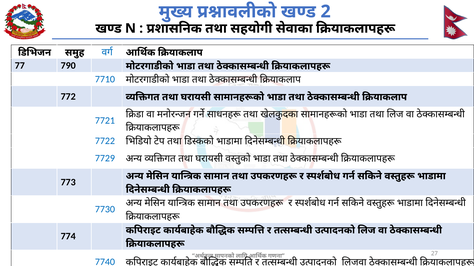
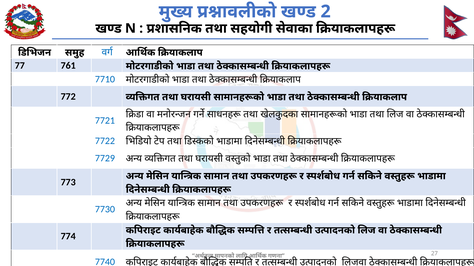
790: 790 -> 761
